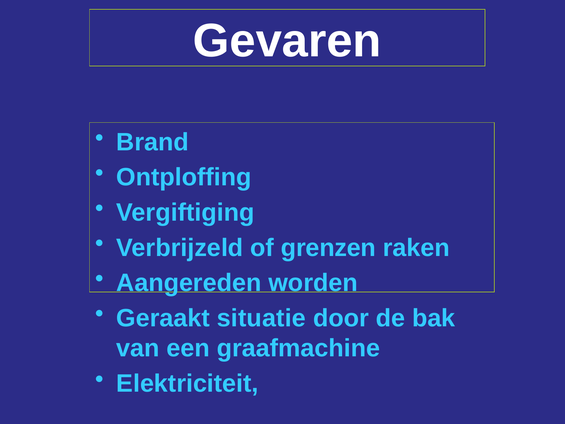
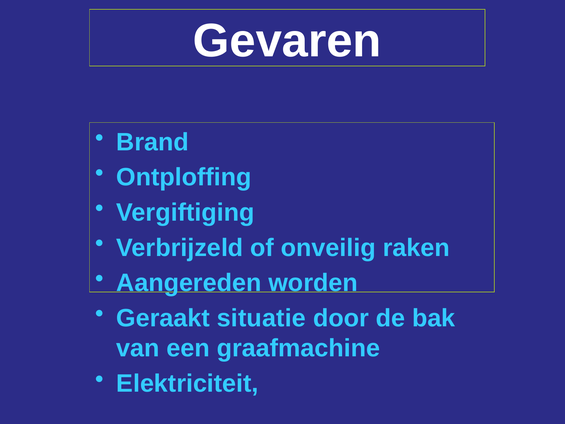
grenzen: grenzen -> onveilig
